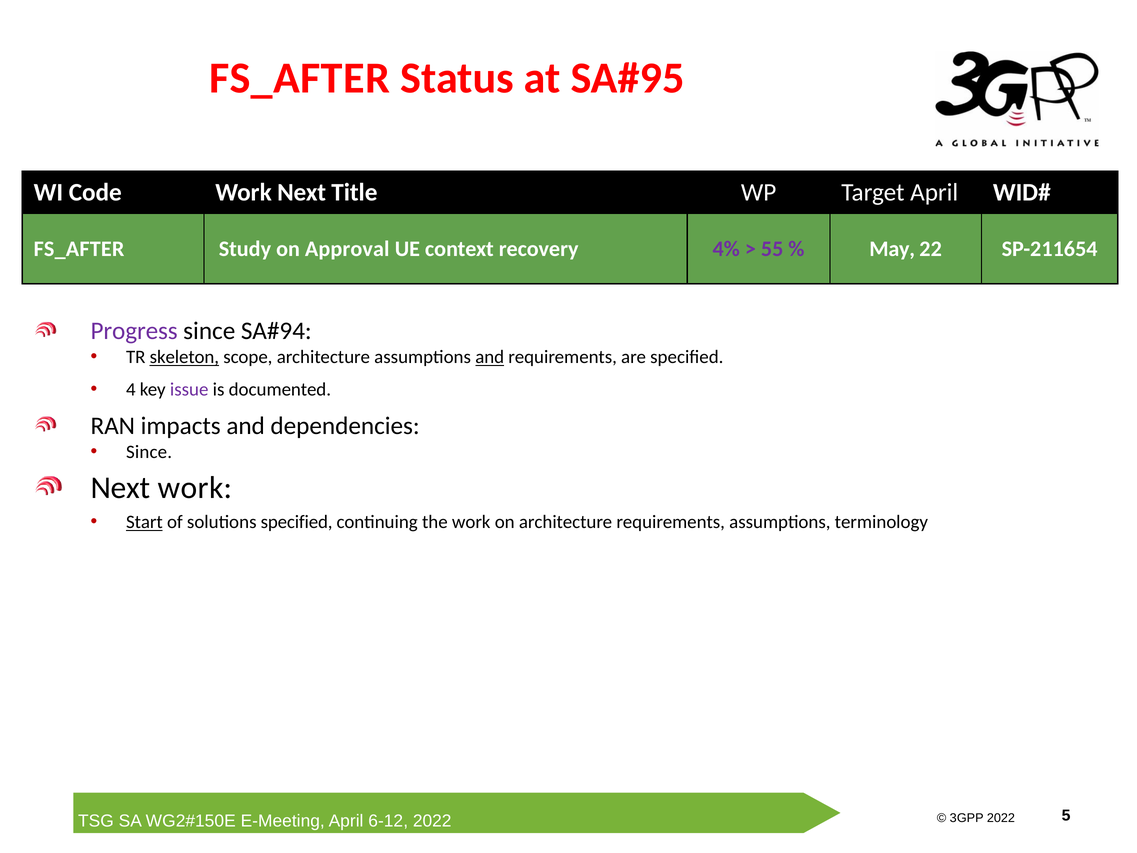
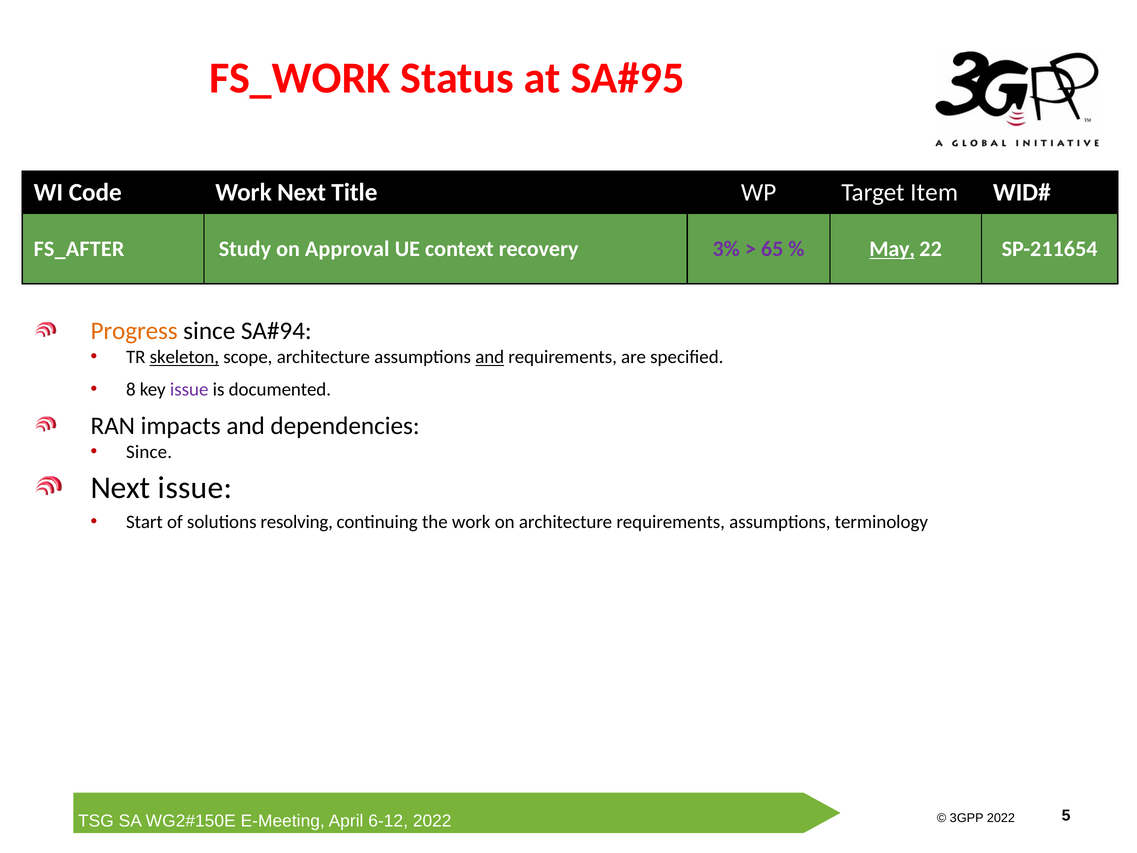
FS_AFTER at (299, 78): FS_AFTER -> FS_WORK
Target April: April -> Item
4%: 4% -> 3%
55: 55 -> 65
May underline: none -> present
Progress colour: purple -> orange
4: 4 -> 8
Next work: work -> issue
Start underline: present -> none
solutions specified: specified -> resolving
